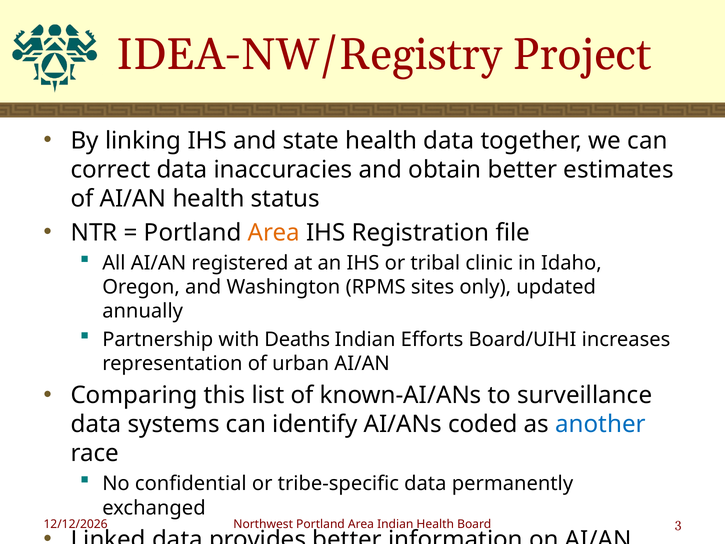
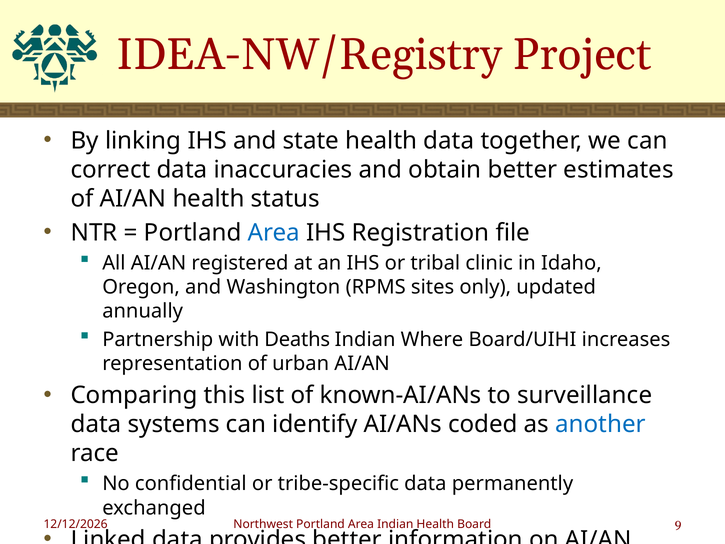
Area at (274, 232) colour: orange -> blue
Efforts: Efforts -> Where
3: 3 -> 9
